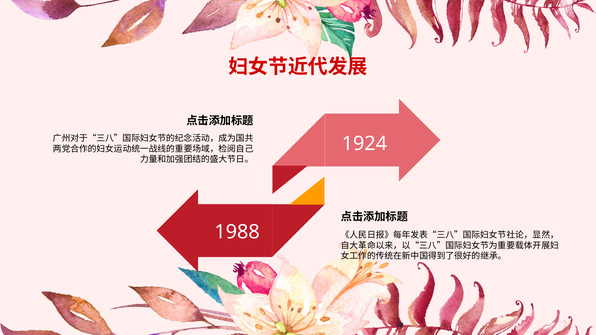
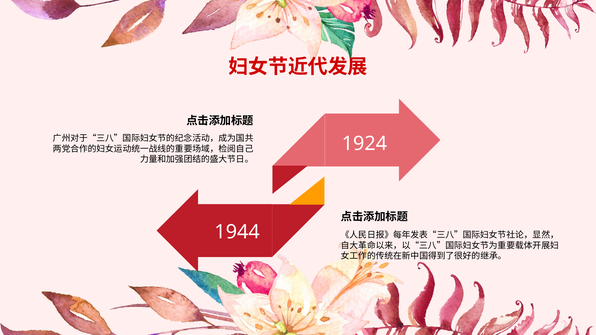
1988: 1988 -> 1944
